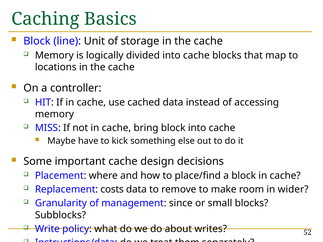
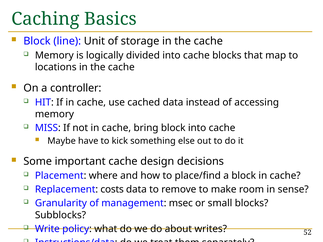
wider: wider -> sense
since: since -> msec
